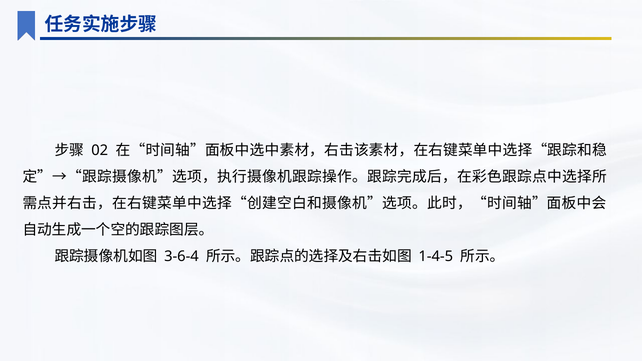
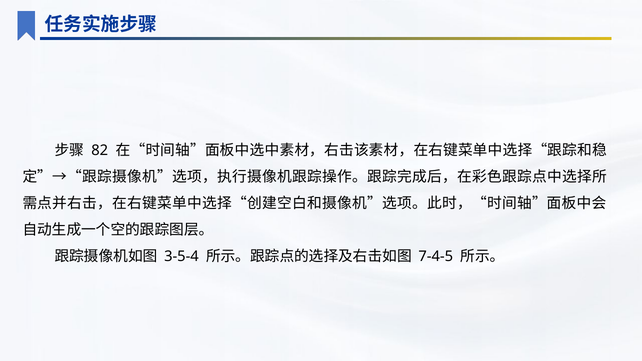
02: 02 -> 82
3-6-4: 3-6-4 -> 3-5-4
1-4-5: 1-4-5 -> 7-4-5
